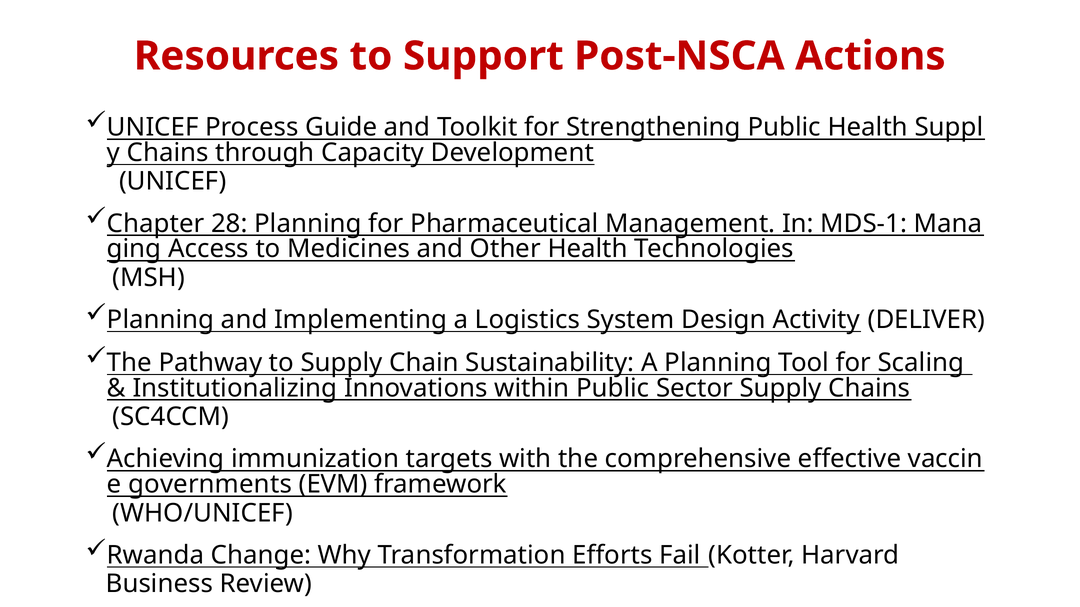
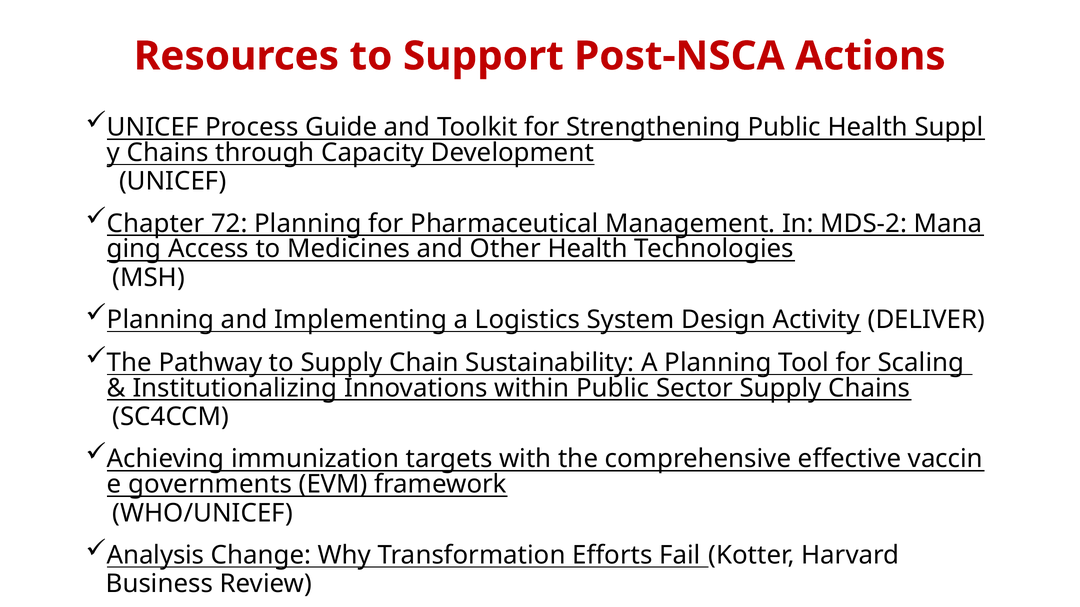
28: 28 -> 72
MDS-1: MDS-1 -> MDS-2
Rwanda: Rwanda -> Analysis
